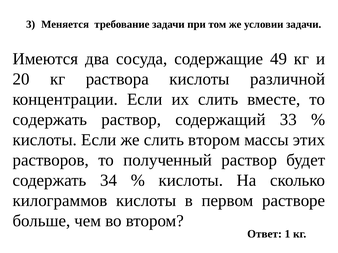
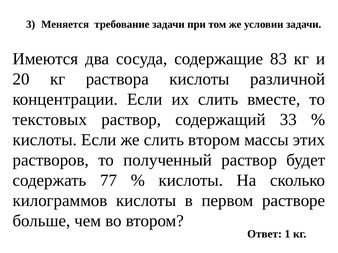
49: 49 -> 83
содержать at (50, 120): содержать -> текстовых
34: 34 -> 77
